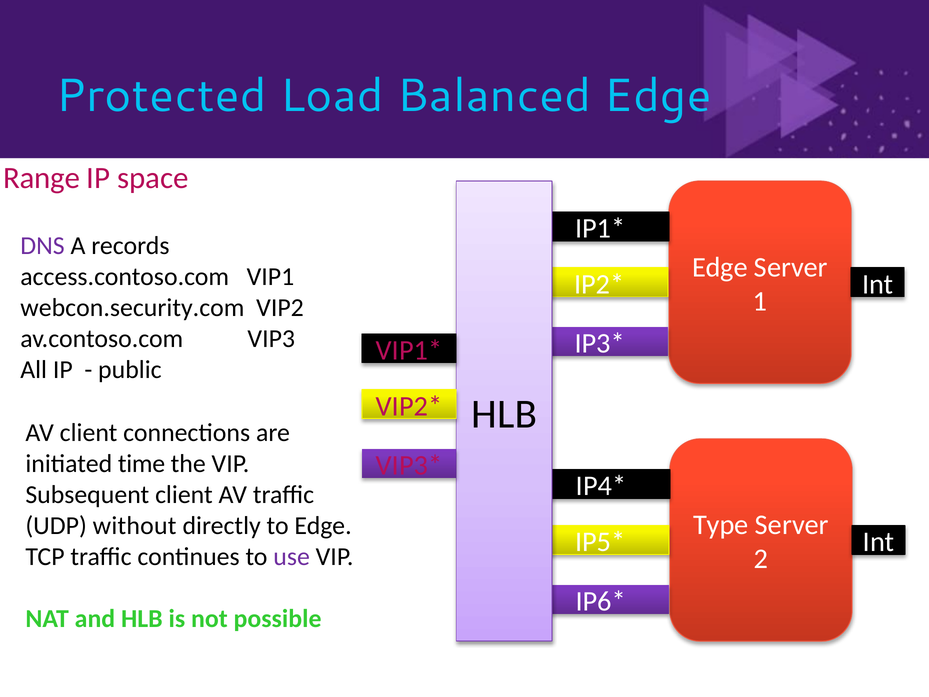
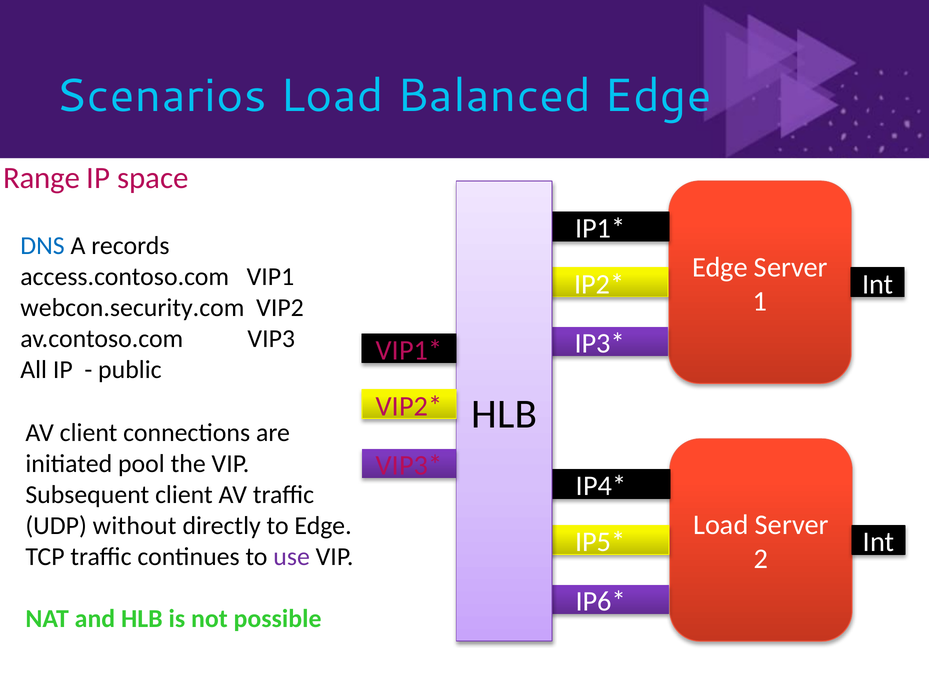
Protected: Protected -> Scenarios
DNS colour: purple -> blue
time: time -> pool
Type at (721, 525): Type -> Load
